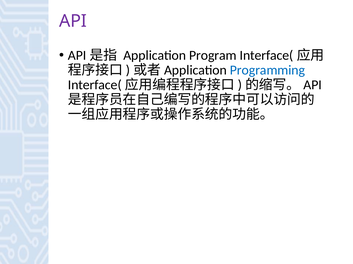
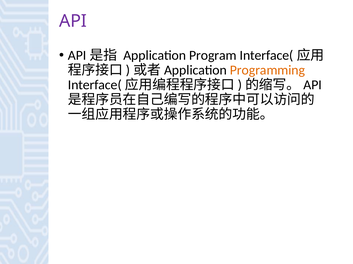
Programming colour: blue -> orange
